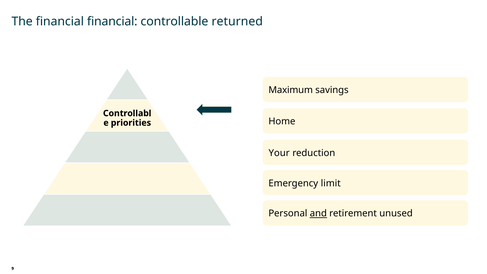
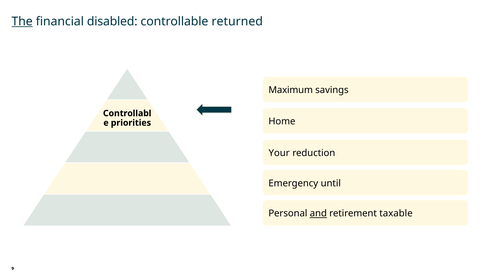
The underline: none -> present
financial financial: financial -> disabled
limit: limit -> until
unused: unused -> taxable
